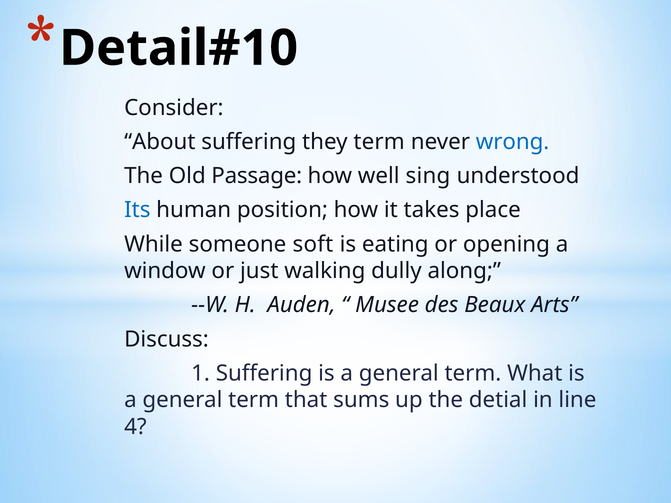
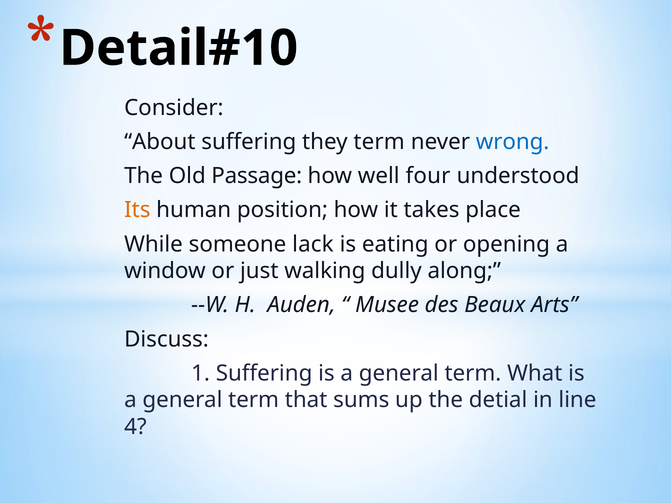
sing: sing -> four
Its colour: blue -> orange
soft: soft -> lack
